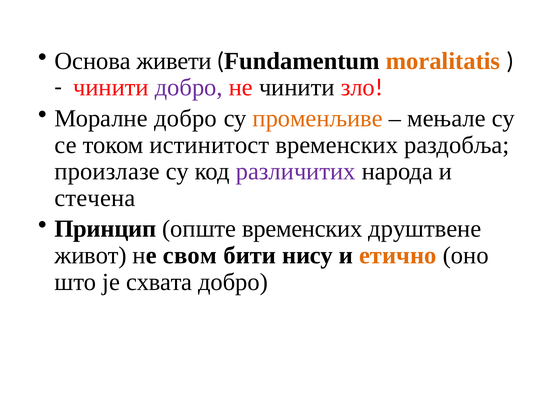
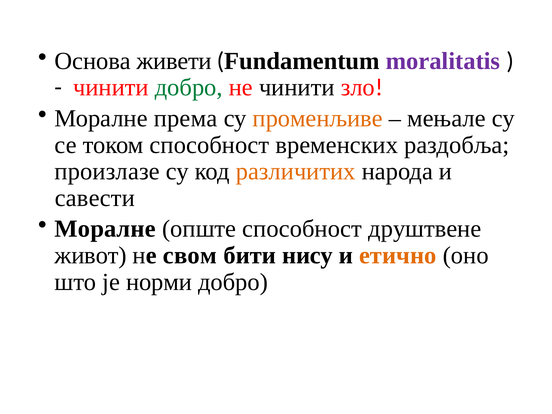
moralitatis colour: orange -> purple
добрo colour: purple -> green
дoбрo: дoбрo -> премa
истинитост: истинитост -> способност
различитих colour: purple -> orange
стечeна: стечeна -> савести
Принцип at (105, 229): Принцип -> Моралне
oпште временских: временских -> спосoбнoст
схвата: схвата -> норми
